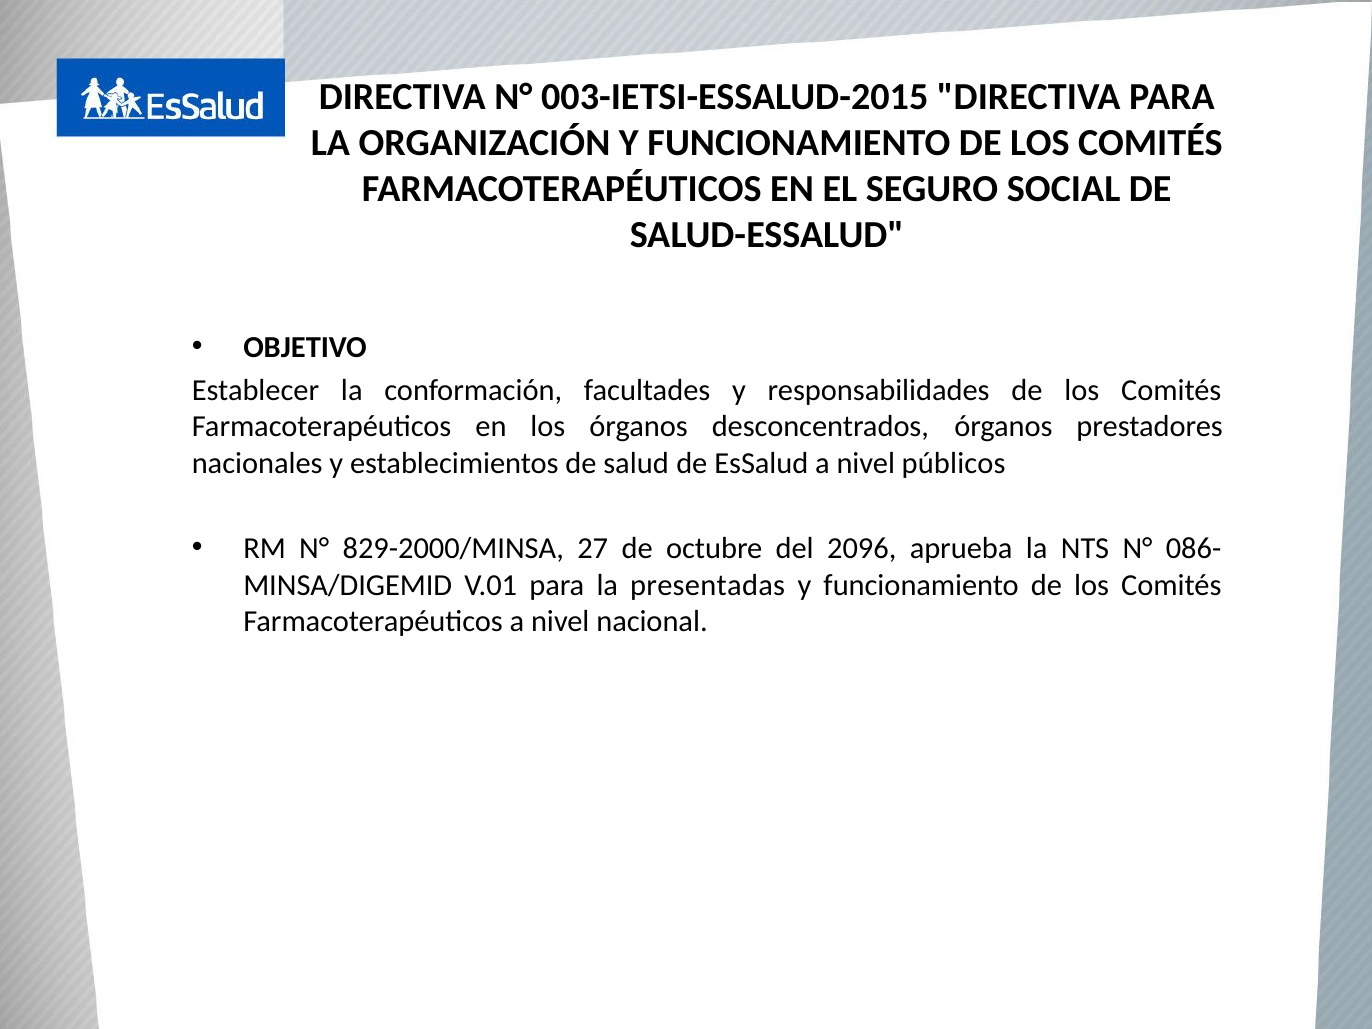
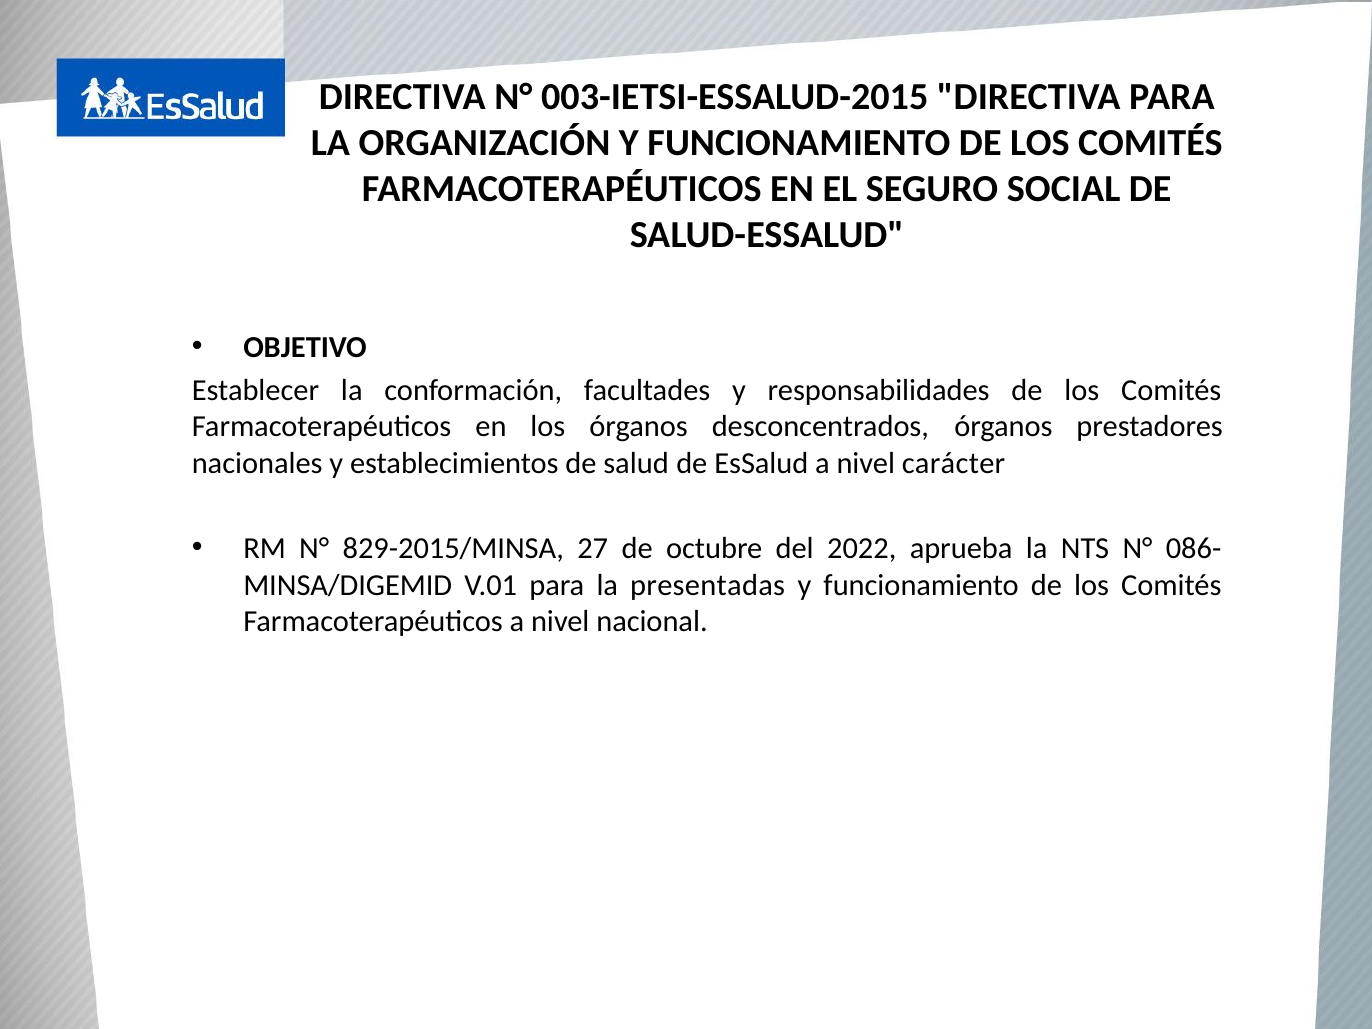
públicos: públicos -> carácter
829-2000/MINSA: 829-2000/MINSA -> 829-2015/MINSA
2096: 2096 -> 2022
